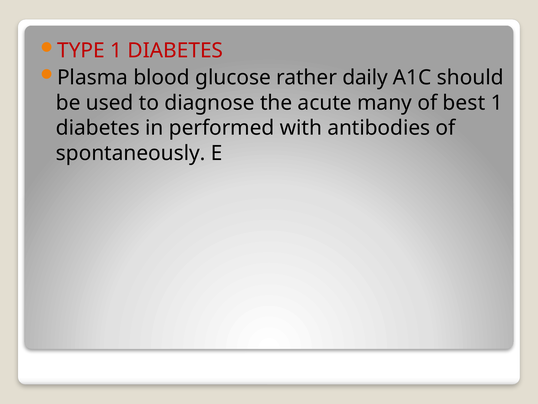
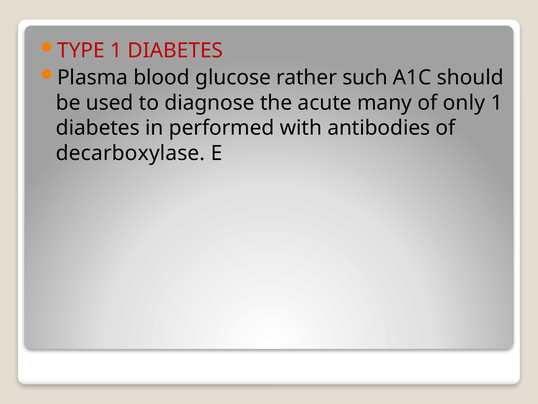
daily: daily -> such
best: best -> only
spontaneously: spontaneously -> decarboxylase
